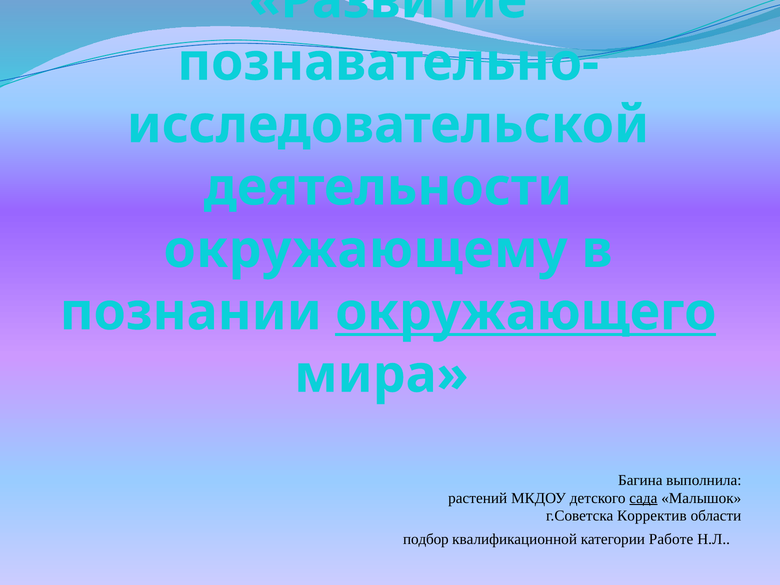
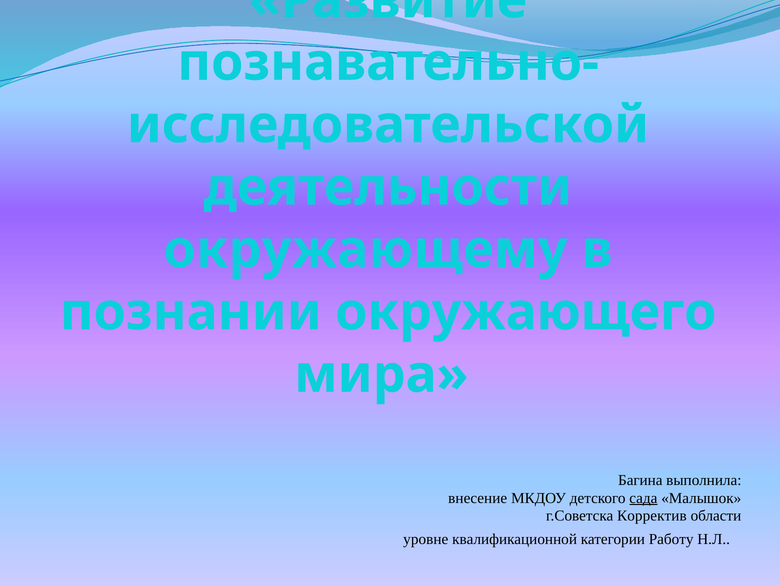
окружающего underline: present -> none
растений: растений -> внесение
подбор: подбор -> уровне
Работе: Работе -> Работу
